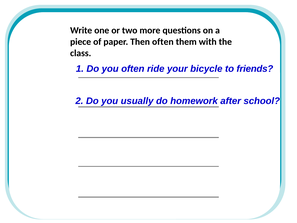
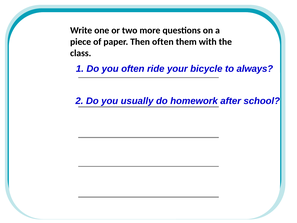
friends: friends -> always
